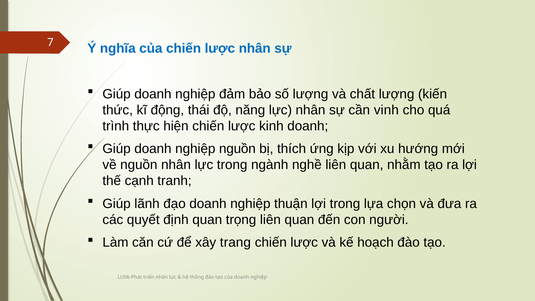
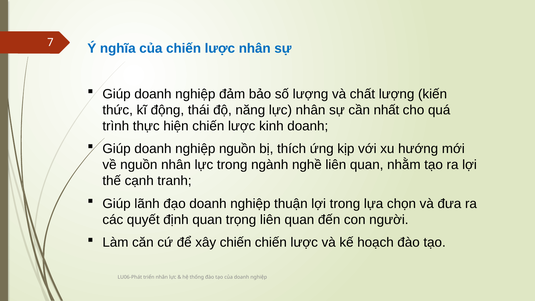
vinh: vinh -> nhất
xây trang: trang -> chiến
